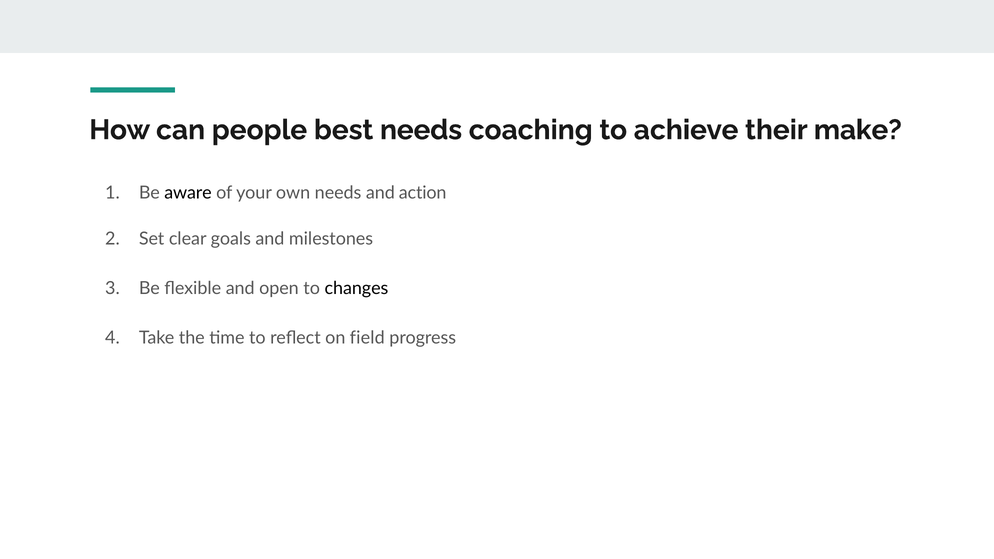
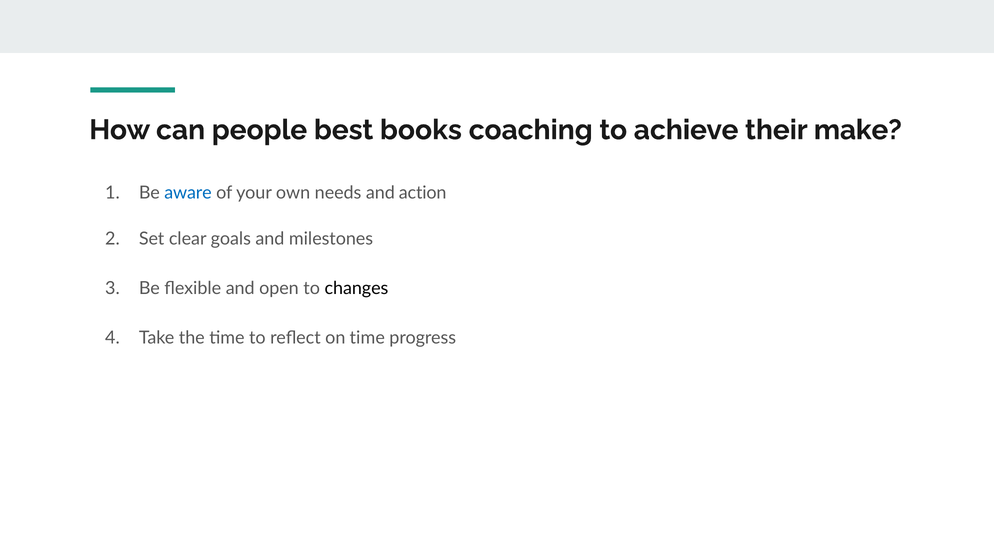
best needs: needs -> books
aware colour: black -> blue
on field: field -> time
